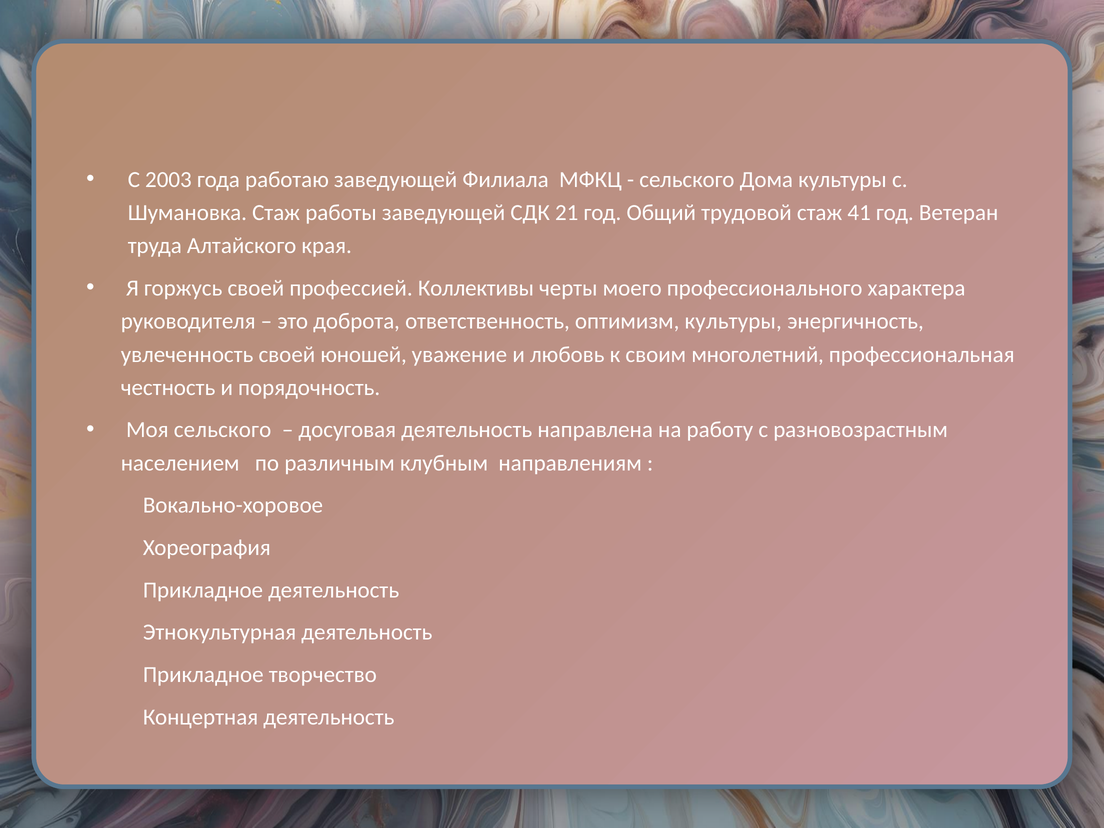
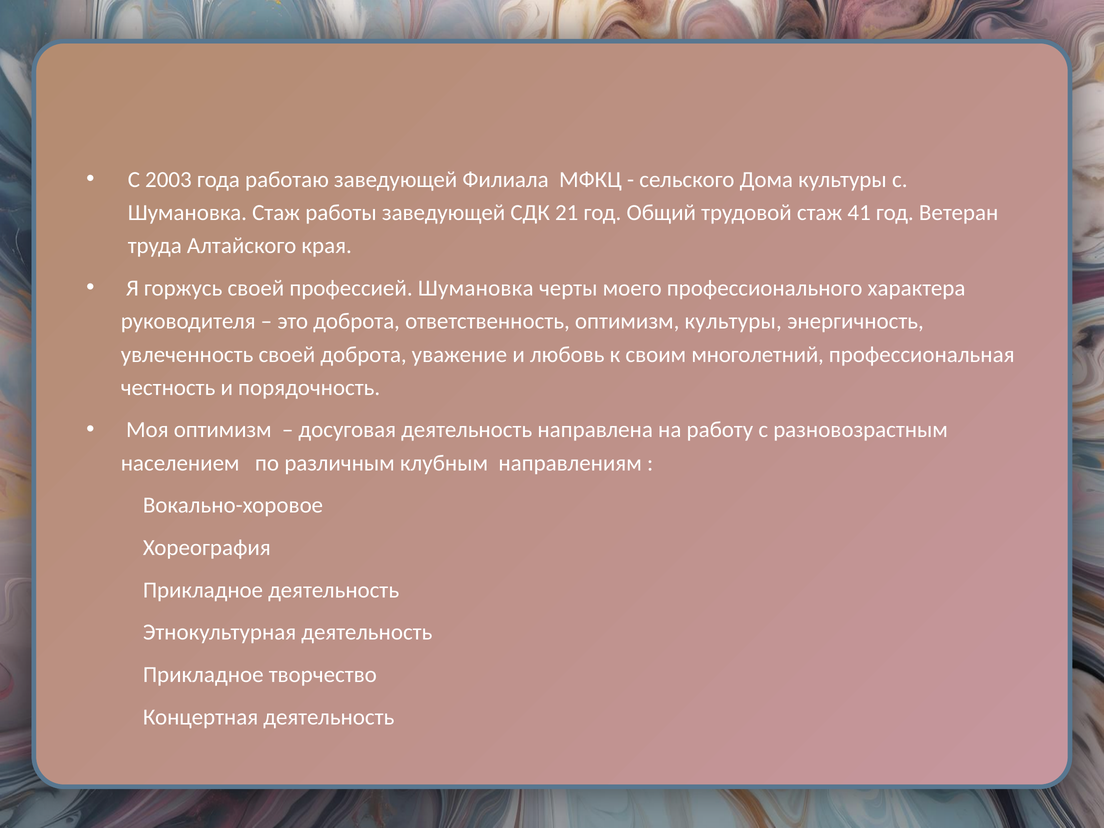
профессией Коллективы: Коллективы -> Шумановка
своей юношей: юношей -> доброта
Моя сельского: сельского -> оптимизм
